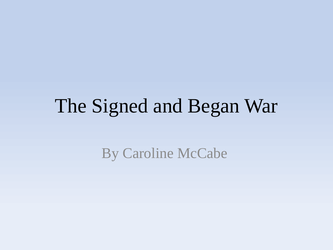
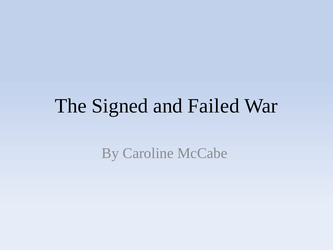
Began: Began -> Failed
